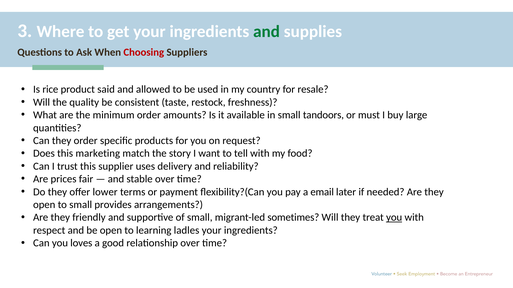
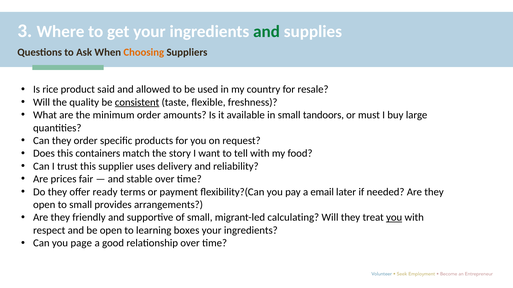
Choosing colour: red -> orange
consistent underline: none -> present
restock: restock -> flexible
marketing: marketing -> containers
lower: lower -> ready
sometimes: sometimes -> calculating
ladles: ladles -> boxes
loves: loves -> page
